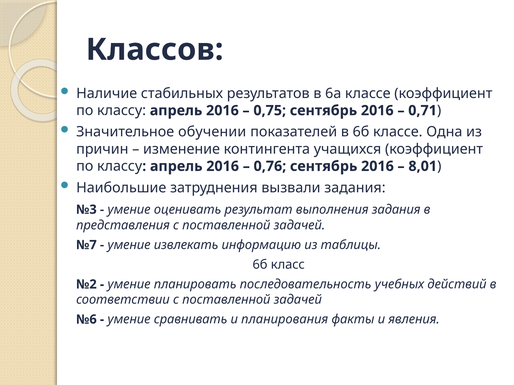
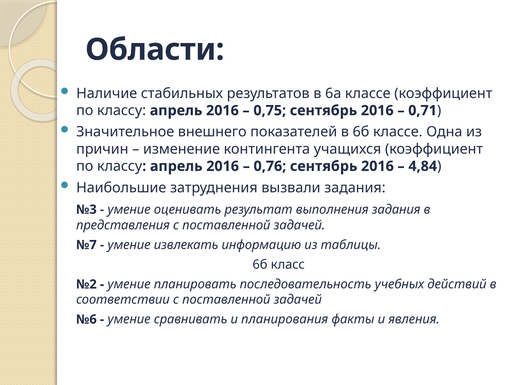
Классов: Классов -> Области
обучении: обучении -> внешнего
8,01: 8,01 -> 4,84
